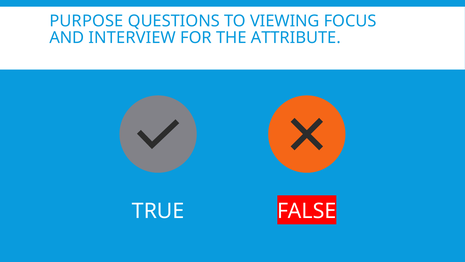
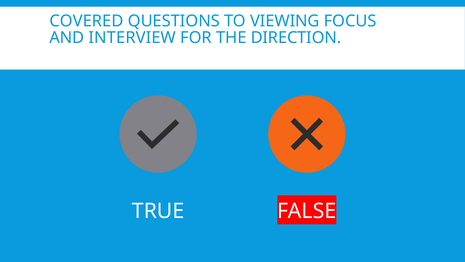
PURPOSE: PURPOSE -> COVERED
ATTRIBUTE: ATTRIBUTE -> DIRECTION
